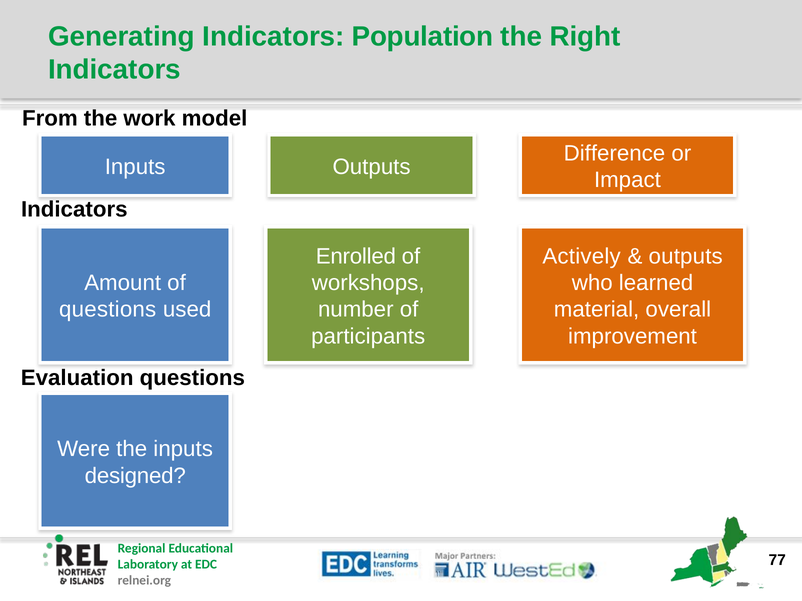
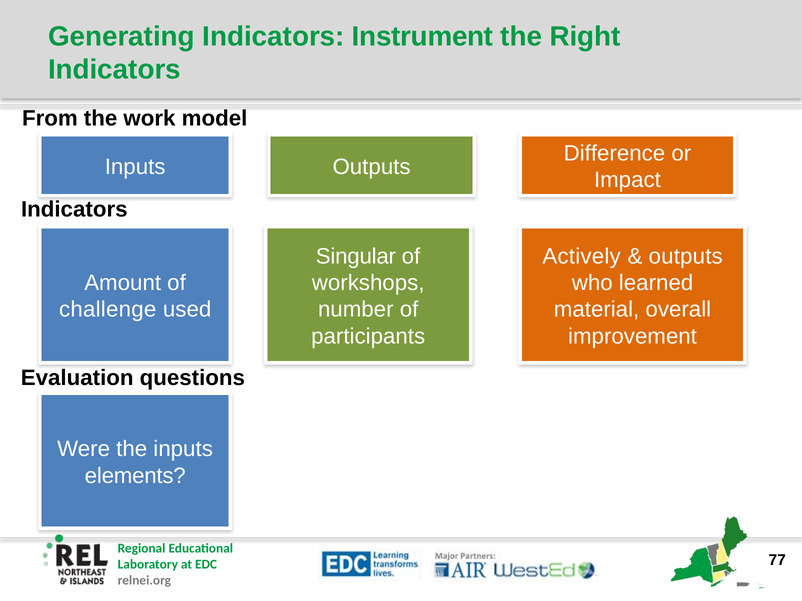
Population: Population -> Instrument
Enrolled: Enrolled -> Singular
questions at (108, 310): questions -> challenge
designed: designed -> elements
